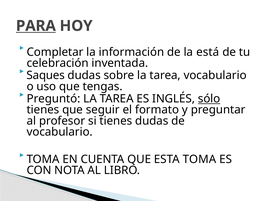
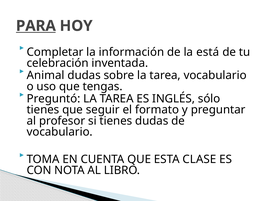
Saques: Saques -> Animal
sólo underline: present -> none
ESTA TOMA: TOMA -> CLASE
